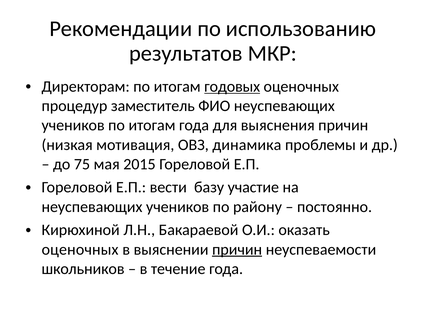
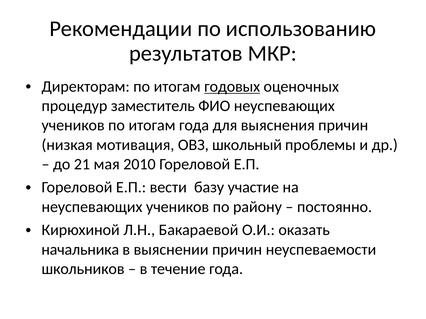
динамика: динамика -> школьный
75: 75 -> 21
2015: 2015 -> 2010
оценочных at (80, 250): оценочных -> начальника
причин at (237, 250) underline: present -> none
